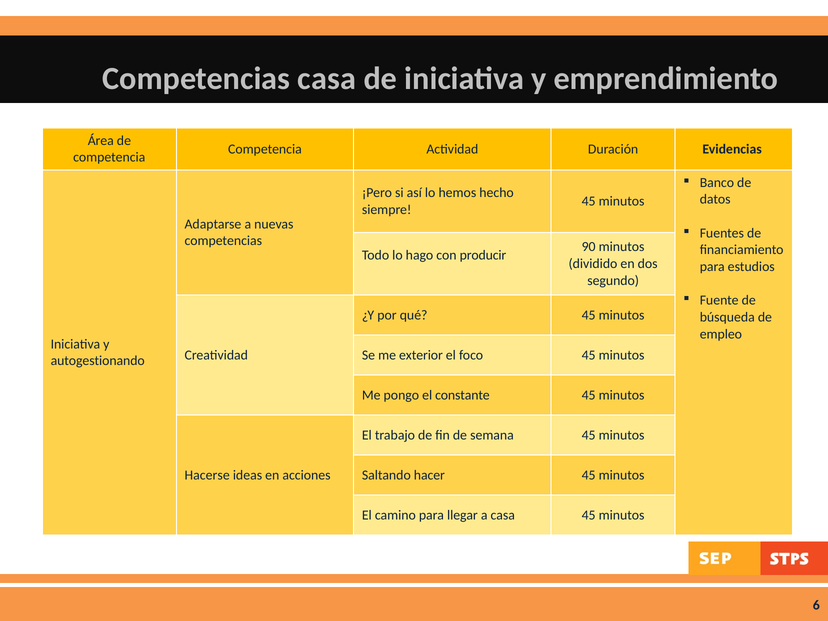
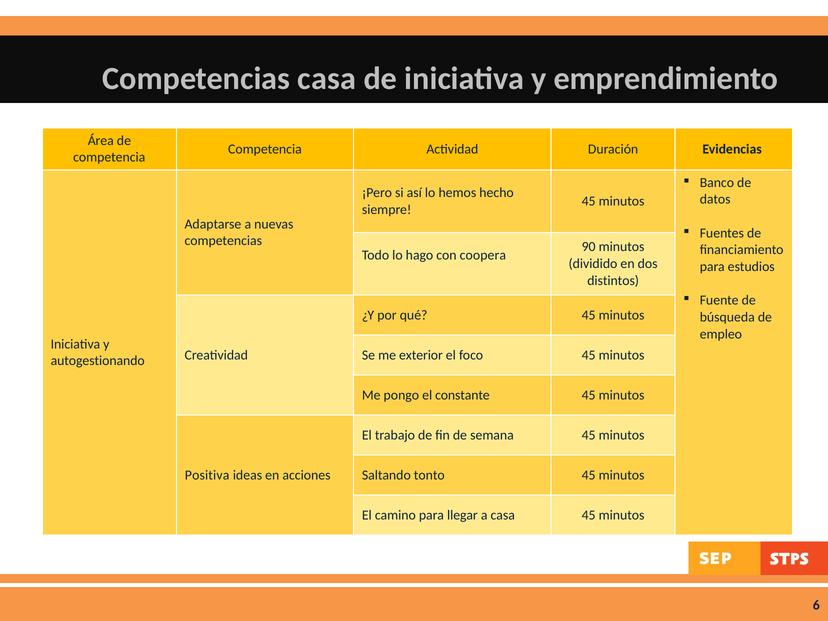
producir: producir -> coopera
segundo: segundo -> distintos
Hacerse: Hacerse -> Positiva
hacer: hacer -> tonto
